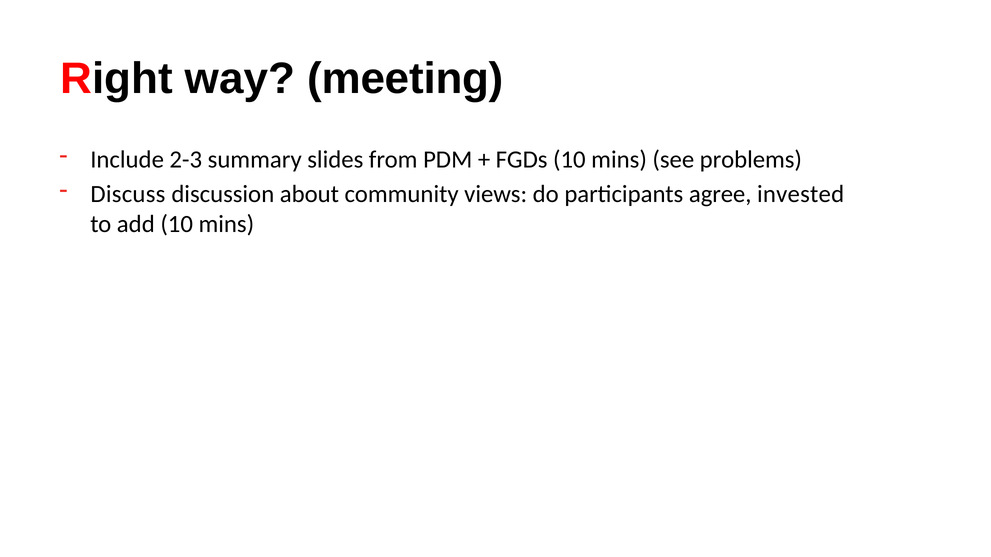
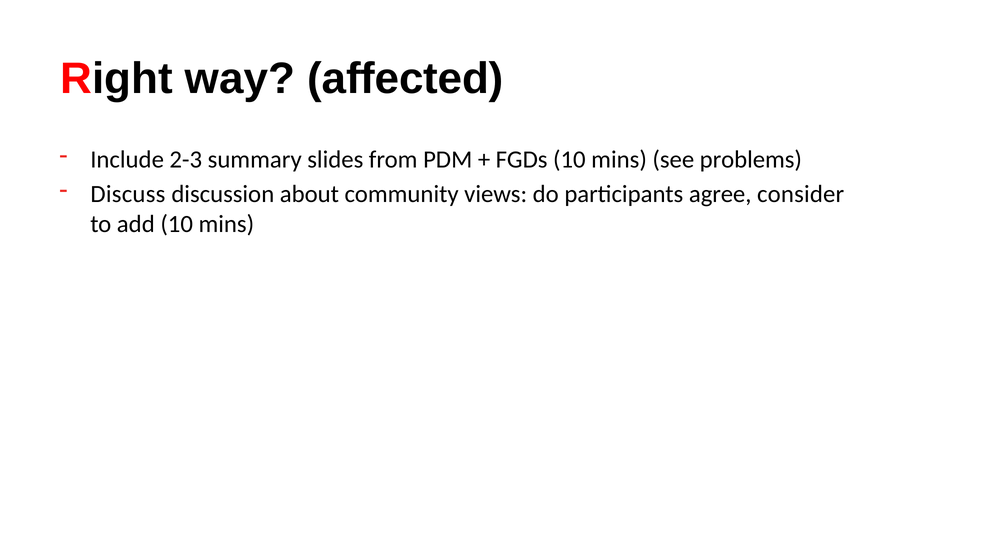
meeting: meeting -> affected
invested: invested -> consider
